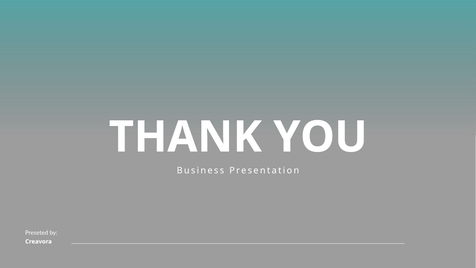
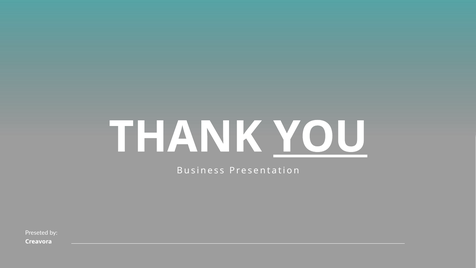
YOU underline: none -> present
